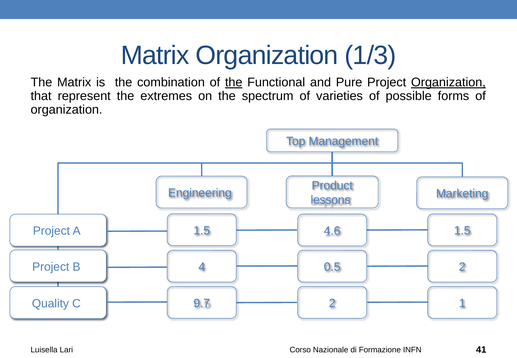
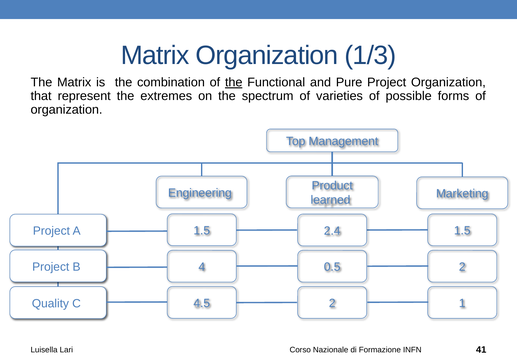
Organization at (448, 82) underline: present -> none
lessons: lessons -> learned
4.6: 4.6 -> 2.4
9.7: 9.7 -> 4.5
